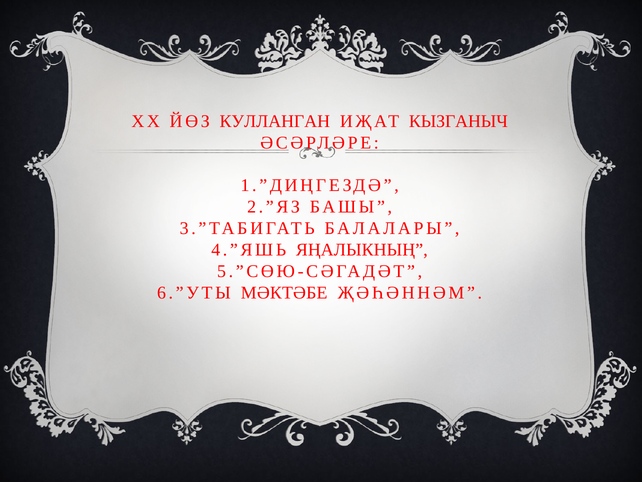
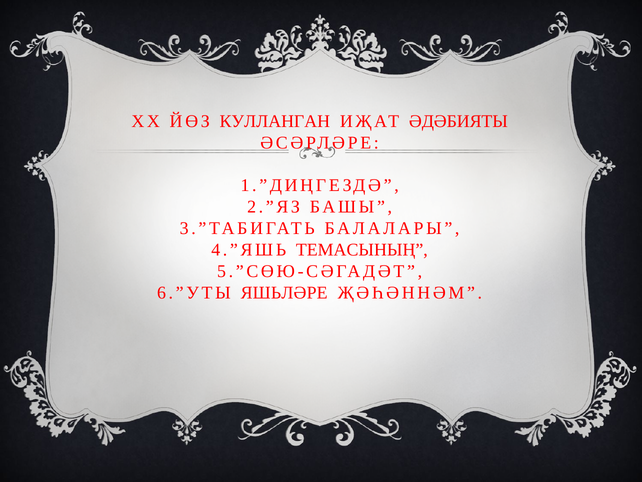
КЫЗГАНЫЧ: КЫЗГАНЫЧ -> ӘДӘБИЯТЫ
ЯҢАЛЫКНЫҢ: ЯҢАЛЫКНЫҢ -> ТЕМАСЫНЫҢ
МӘКТӘБЕ: МӘКТӘБЕ -> ЯШЬЛӘРЕ
